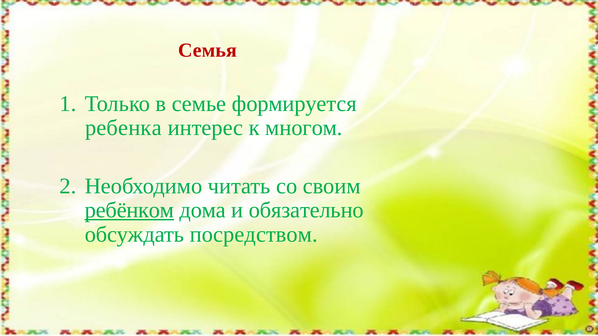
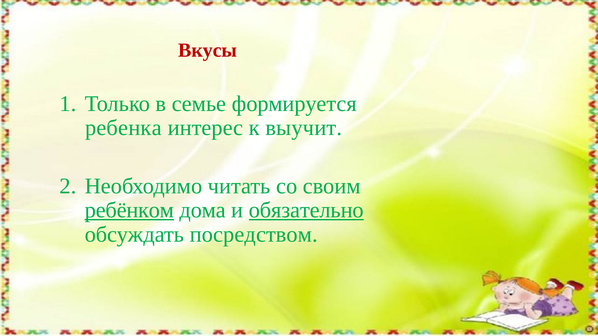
Семья: Семья -> Вкусы
многом: многом -> выучит
обязательно underline: none -> present
